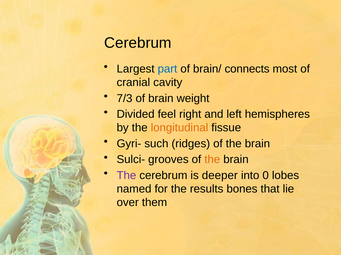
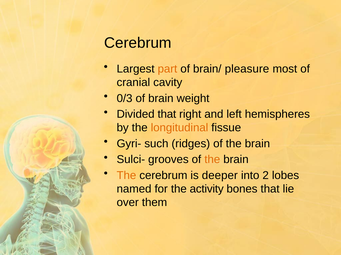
part colour: blue -> orange
connects: connects -> pleasure
7/3: 7/3 -> 0/3
Divided feel: feel -> that
The at (126, 176) colour: purple -> orange
0: 0 -> 2
results: results -> activity
